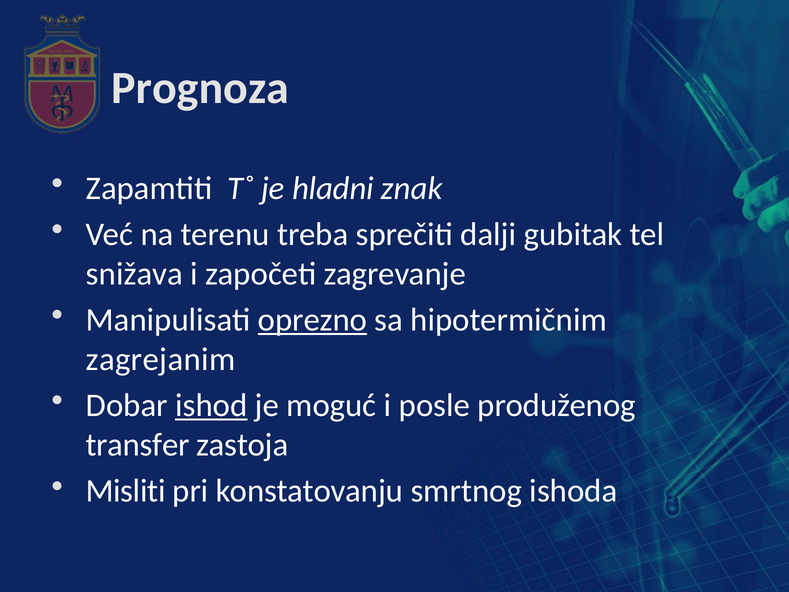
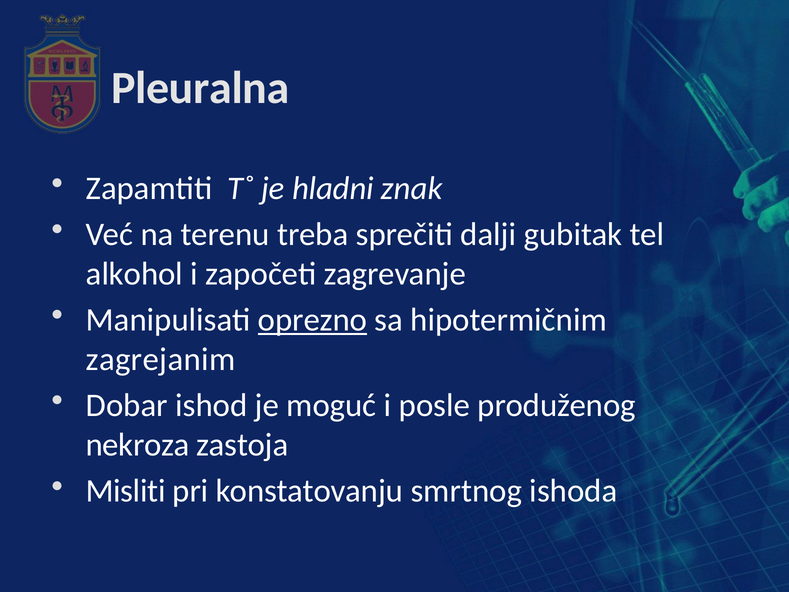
Prognoza: Prognoza -> Pleuralna
snižava: snižava -> alkohol
ishod underline: present -> none
transfer: transfer -> nekroza
